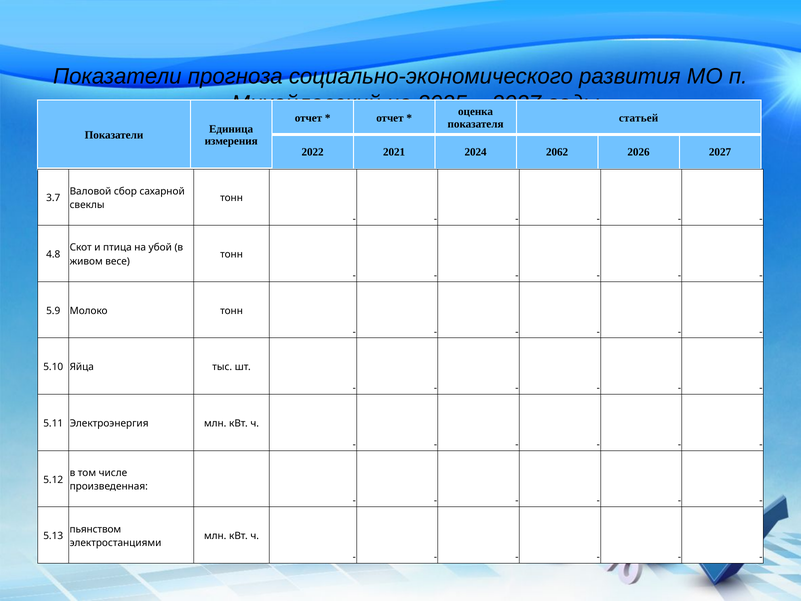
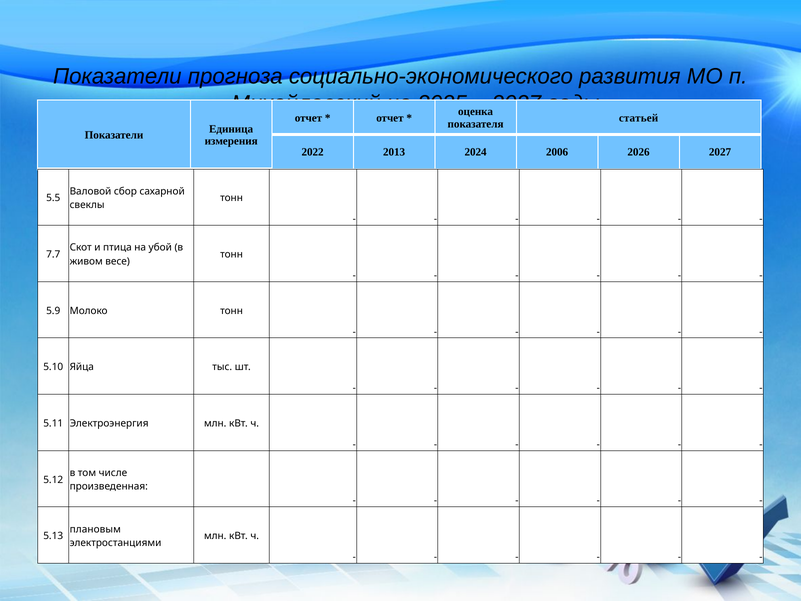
2021: 2021 -> 2013
2062: 2062 -> 2006
3.7: 3.7 -> 5.5
4.8: 4.8 -> 7.7
пьянством: пьянством -> плановым
